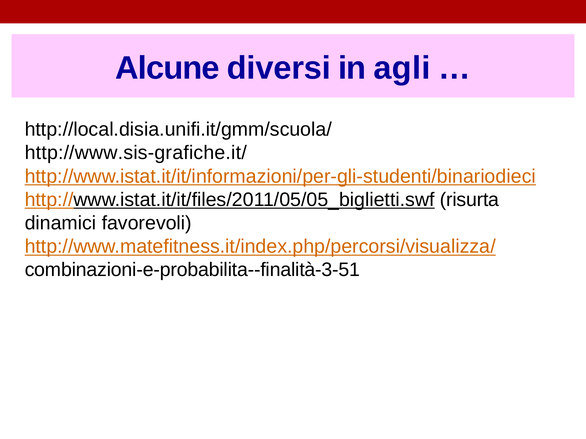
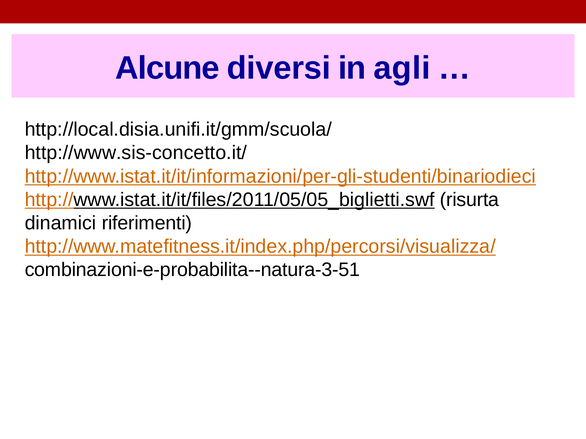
http://www.sis-grafiche.it/: http://www.sis-grafiche.it/ -> http://www.sis-concetto.it/
favorevoli: favorevoli -> riferimenti
combinazioni-e-probabilita--finalità-3-51: combinazioni-e-probabilita--finalità-3-51 -> combinazioni-e-probabilita--natura-3-51
